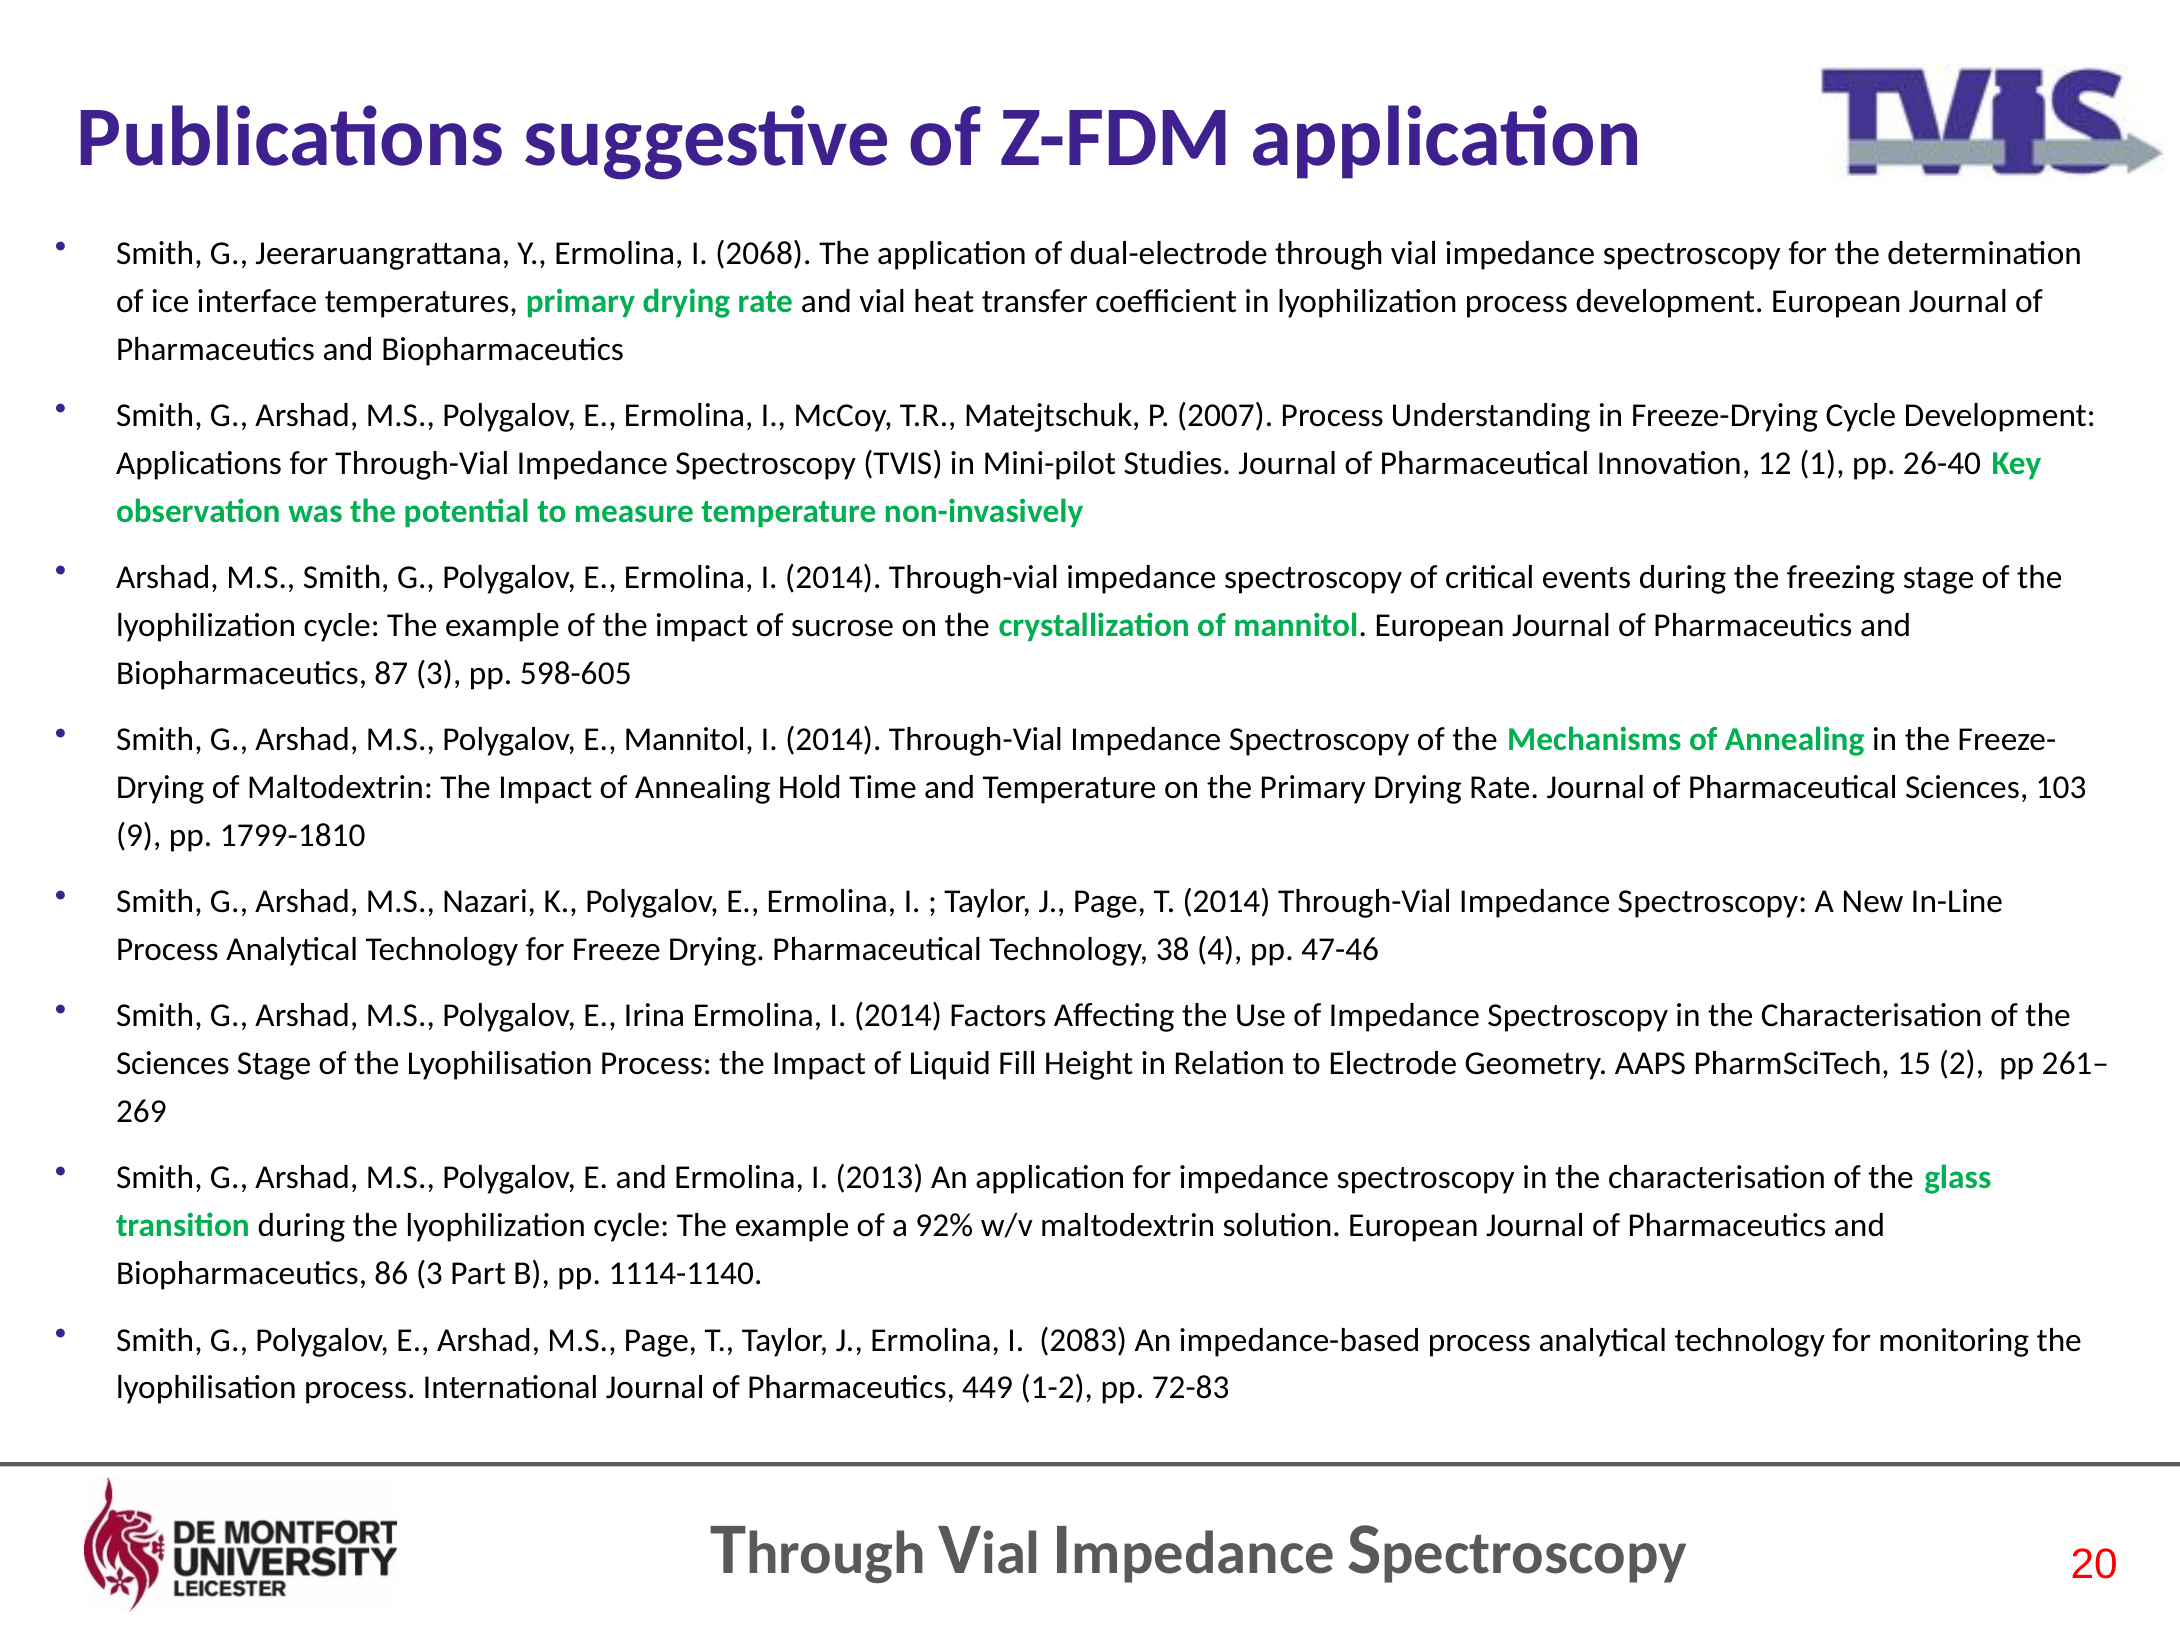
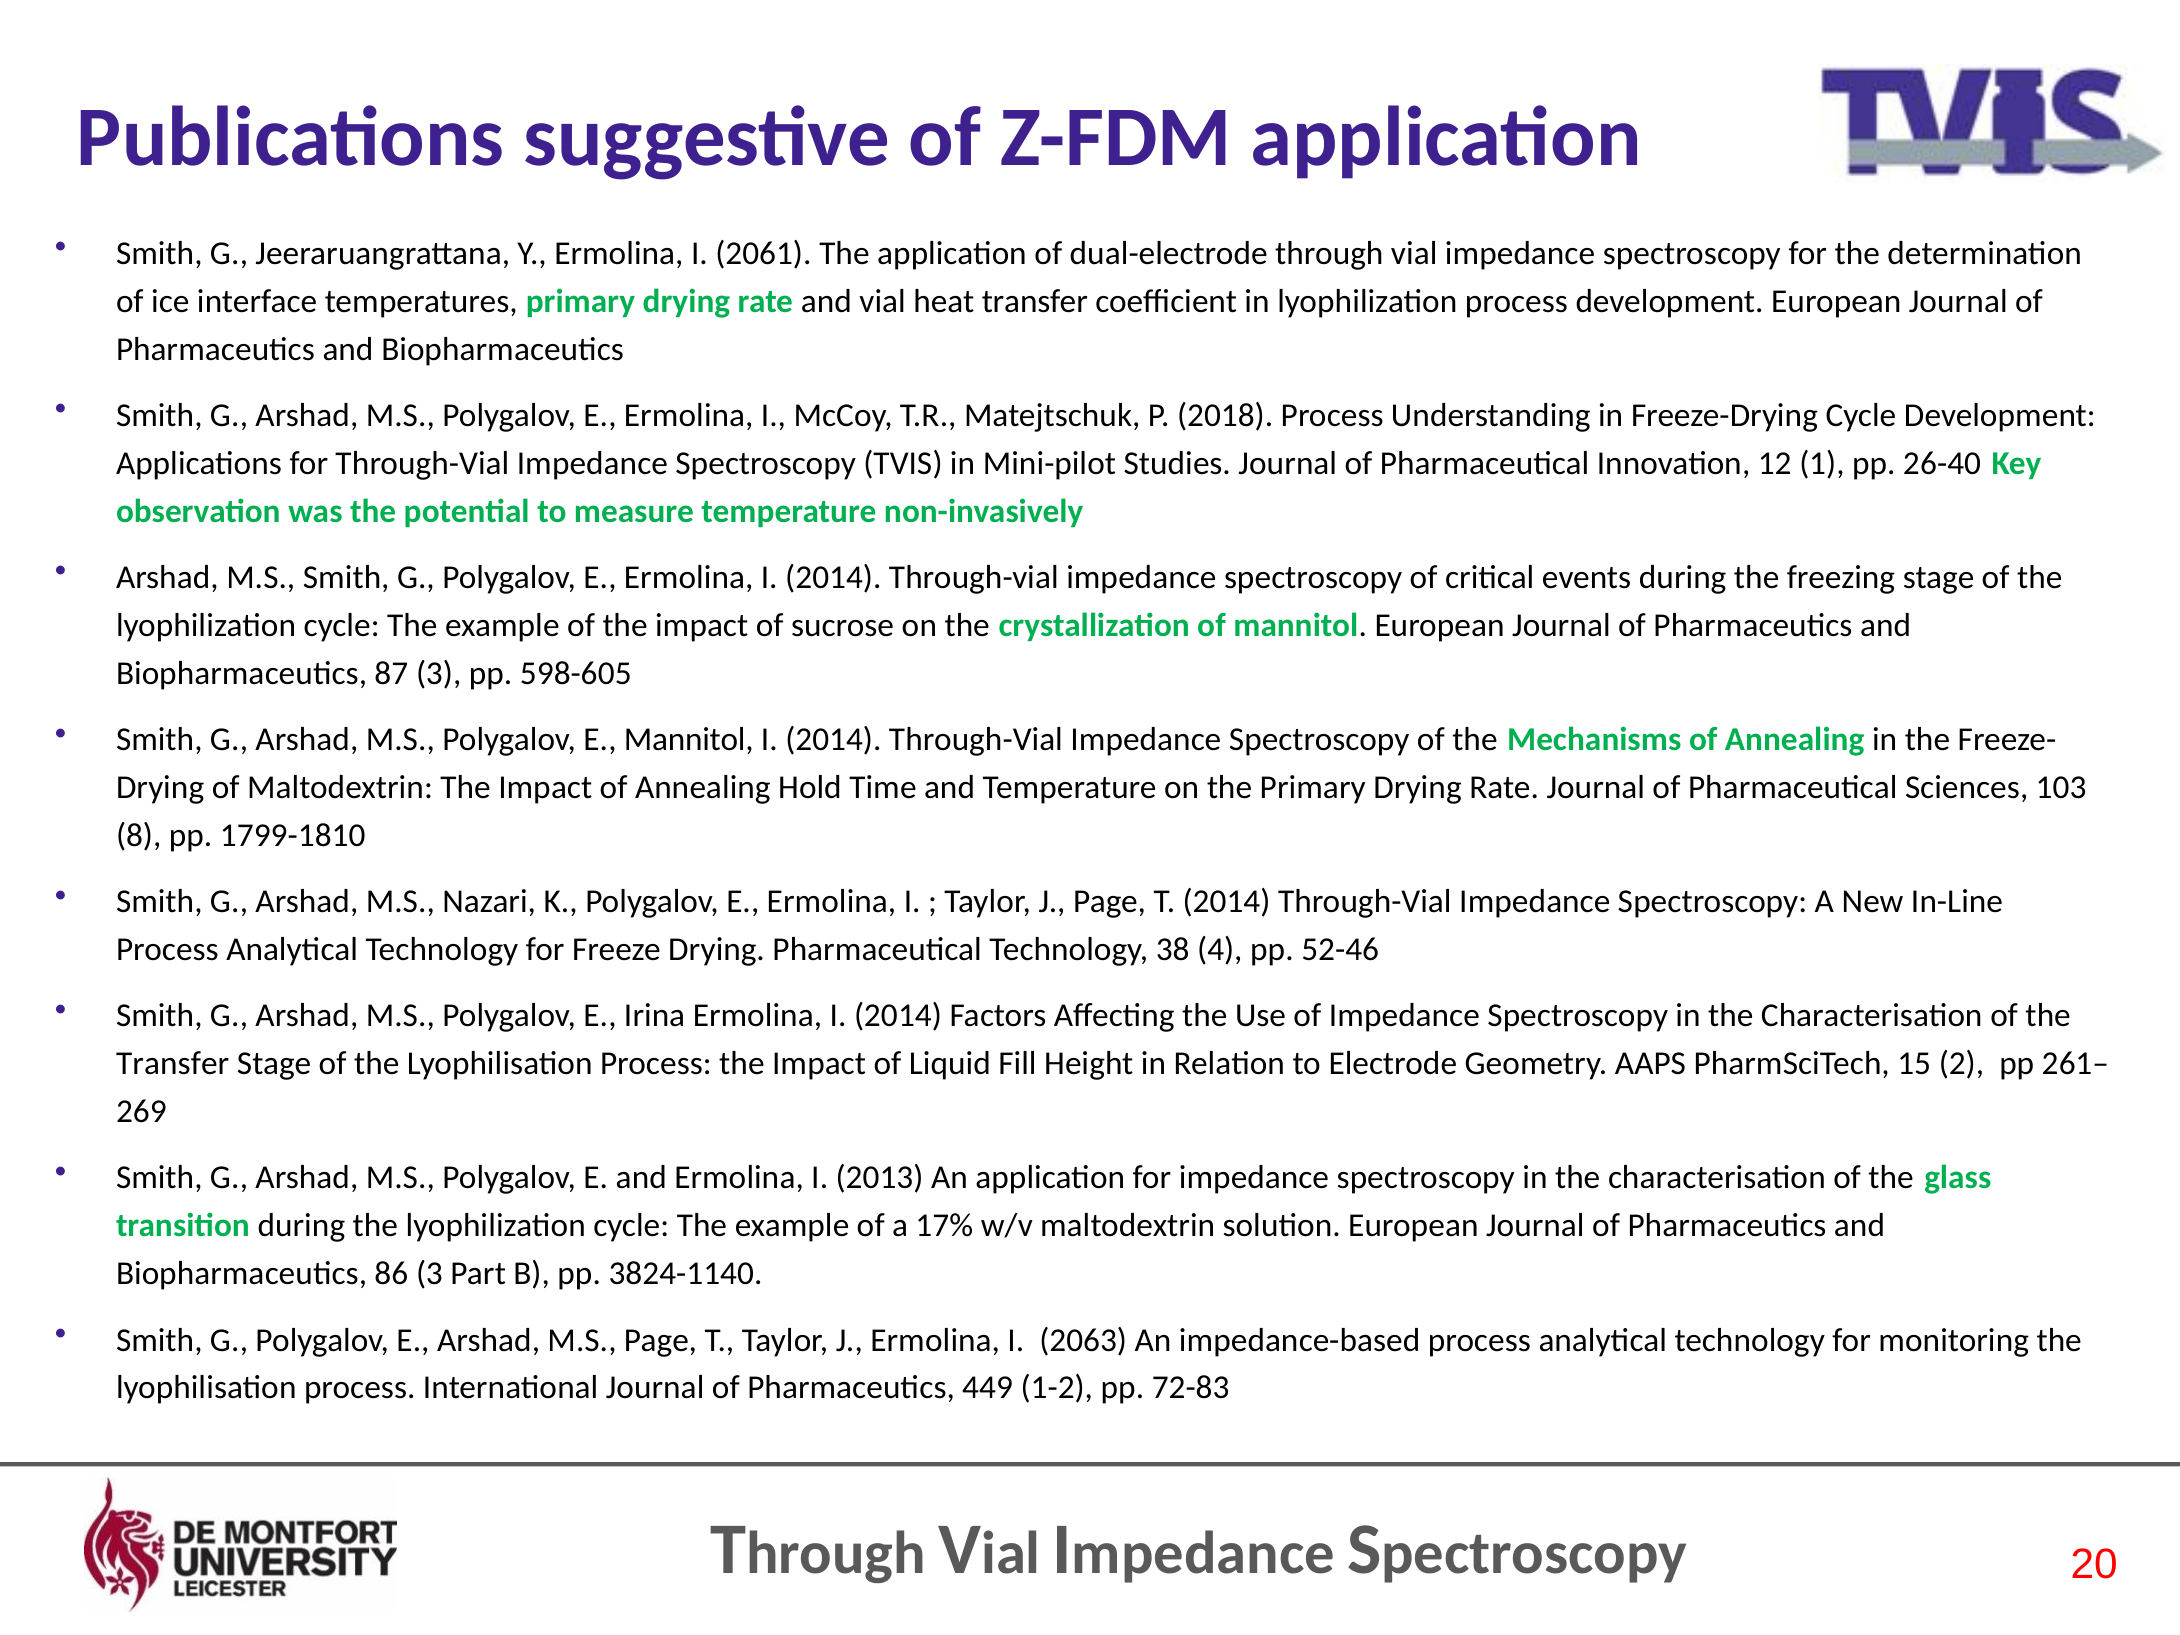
2068: 2068 -> 2061
2007: 2007 -> 2018
9: 9 -> 8
47-46: 47-46 -> 52-46
Sciences at (173, 1064): Sciences -> Transfer
92%: 92% -> 17%
1114-1140: 1114-1140 -> 3824-1140
2083: 2083 -> 2063
